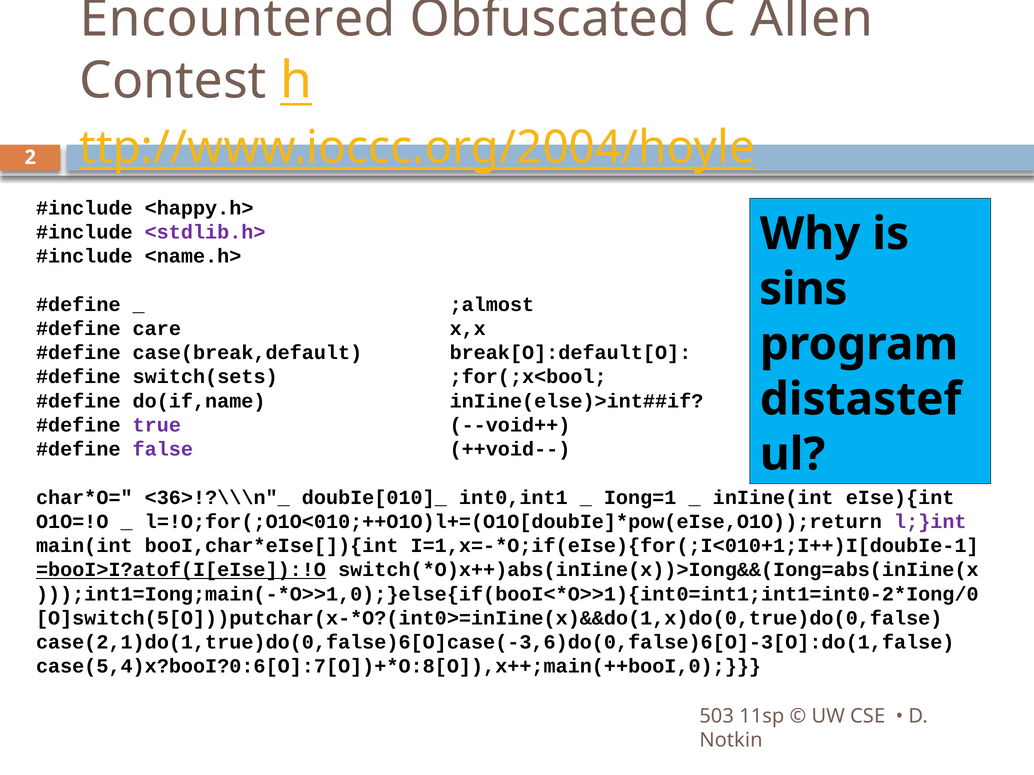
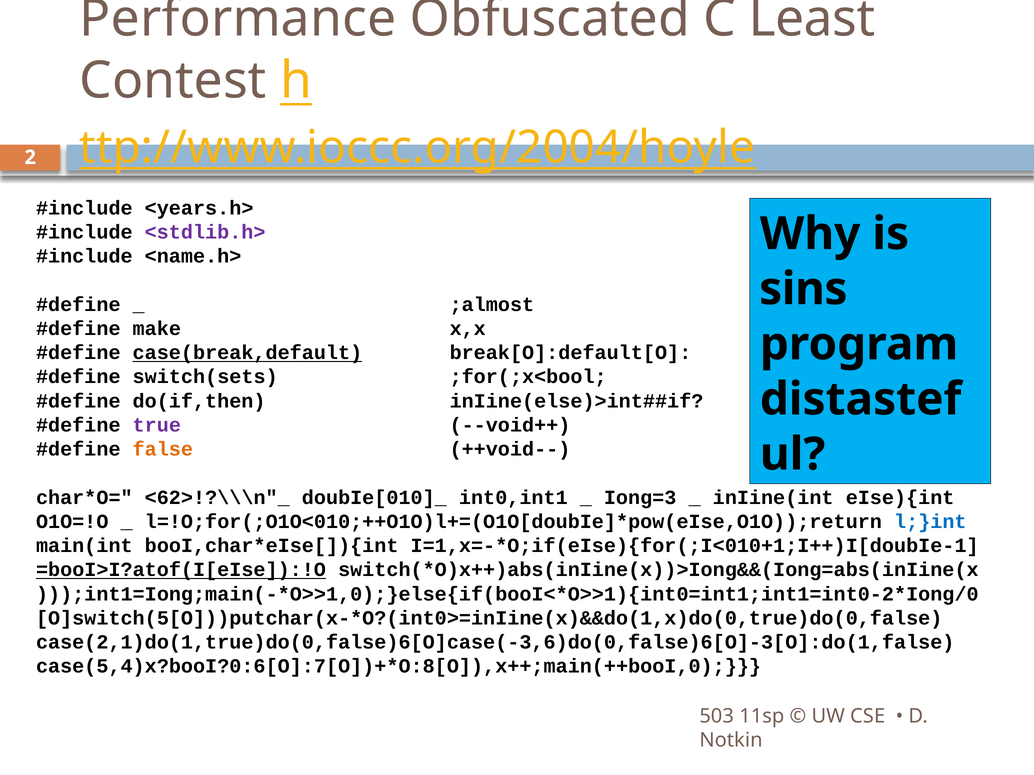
Encountered: Encountered -> Performance
Allen: Allen -> Least
<happy.h>: <happy.h> -> <years.h>
care: care -> make
case(break,default underline: none -> present
do(if,name: do(if,name -> do(if,then
false colour: purple -> orange
<36>!?\\\n"_: <36>!?\\\n"_ -> <62>!?\\\n"_
Iong=1: Iong=1 -> Iong=3
l;}int colour: purple -> blue
